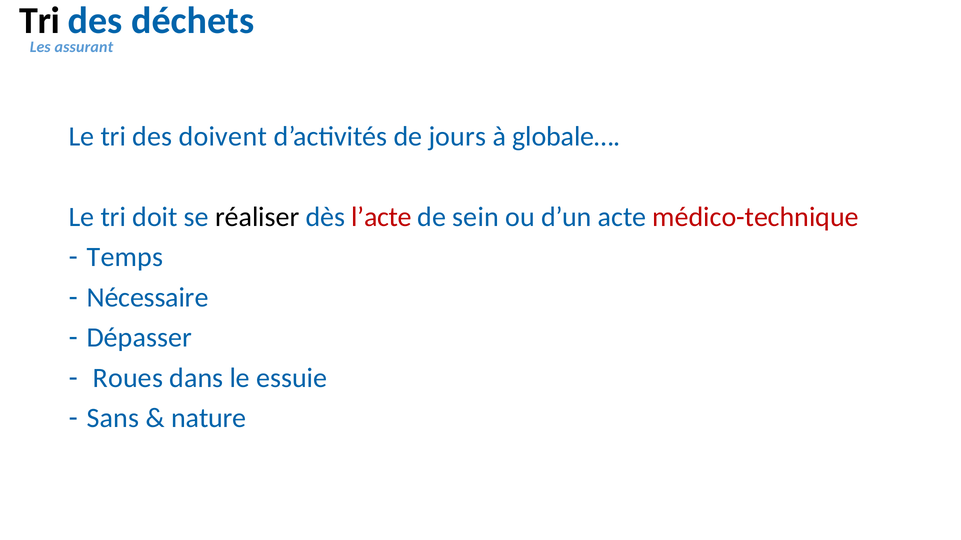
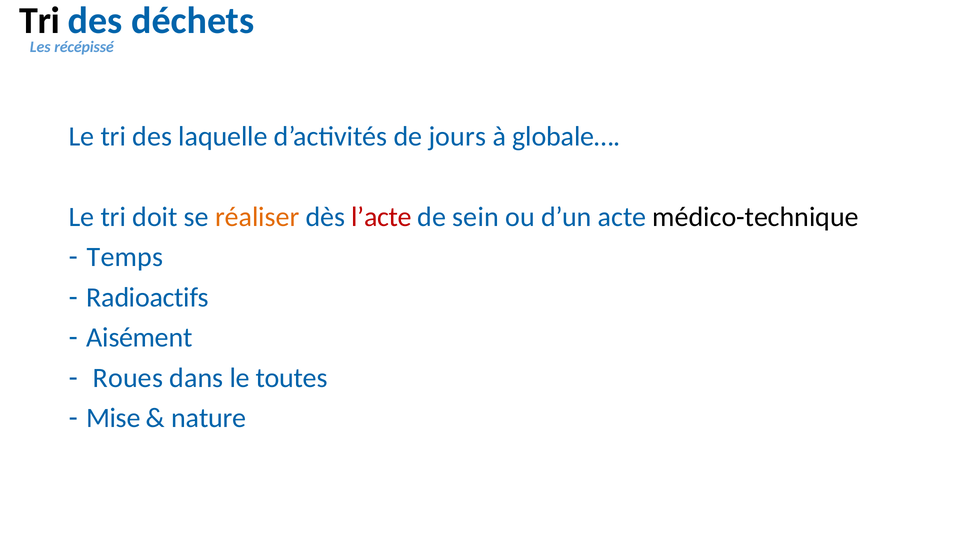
assurant: assurant -> récépissé
doivent: doivent -> laquelle
réaliser colour: black -> orange
médico-technique colour: red -> black
Nécessaire: Nécessaire -> Radioactifs
Dépasser: Dépasser -> Aisément
essuie: essuie -> toutes
Sans: Sans -> Mise
